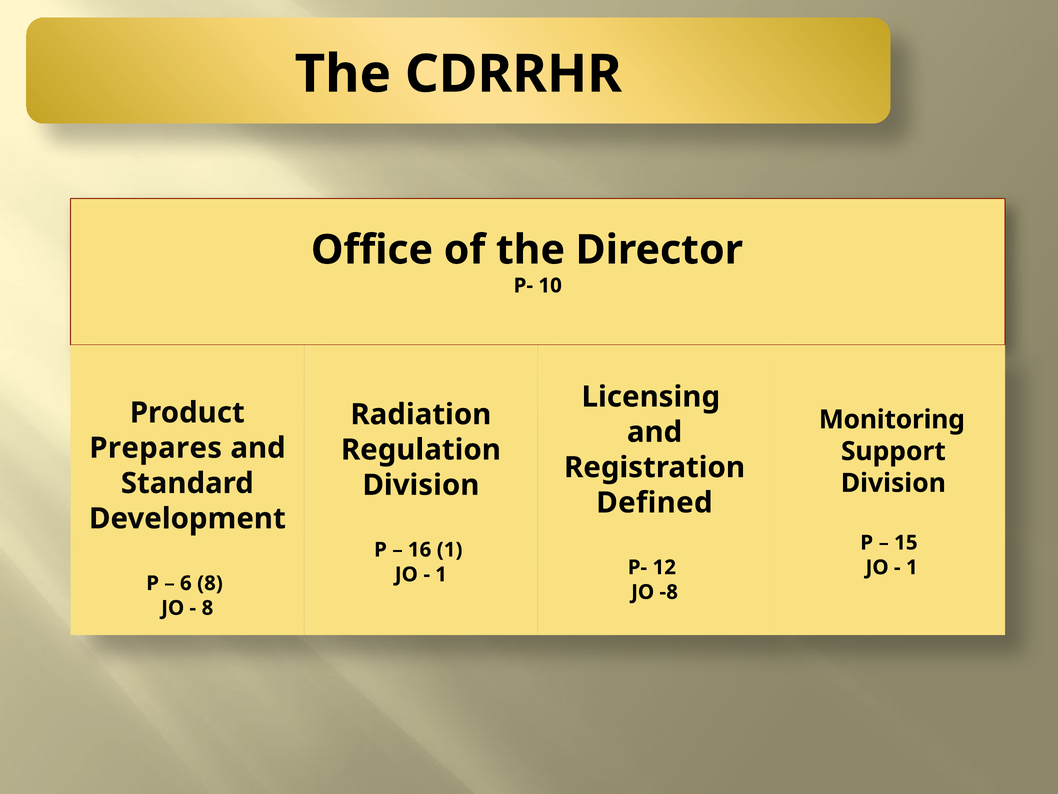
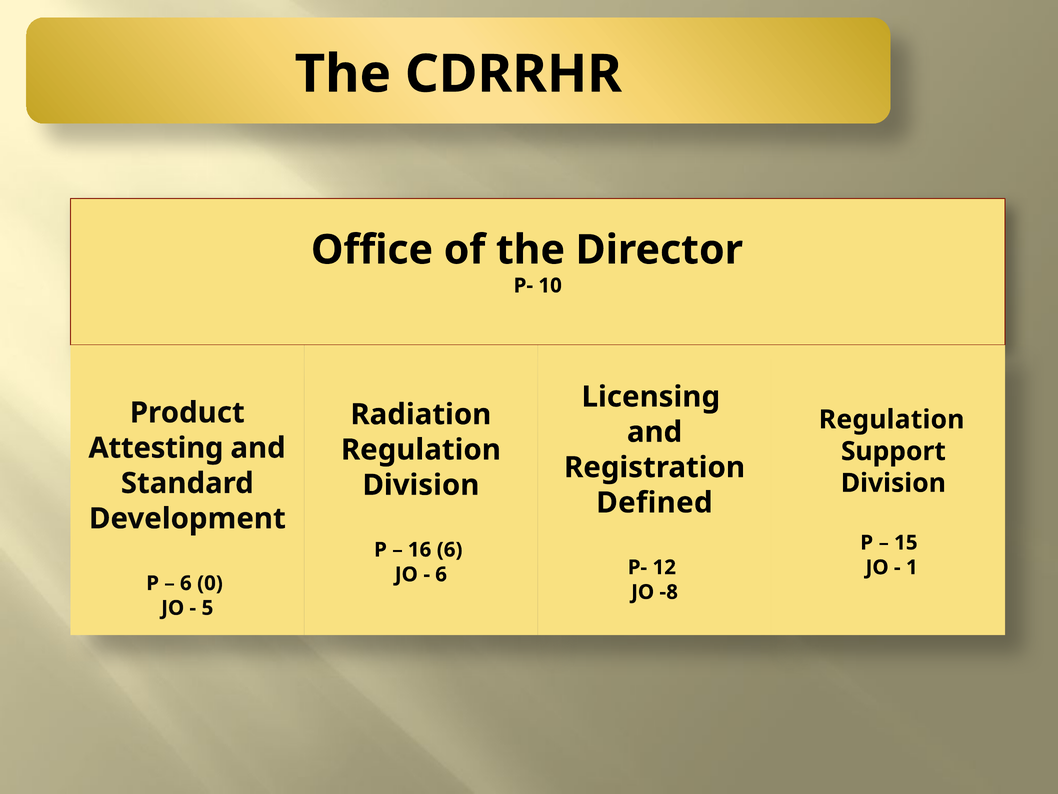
Monitoring at (892, 419): Monitoring -> Regulation
Prepares: Prepares -> Attesting
16 1: 1 -> 6
1 at (441, 574): 1 -> 6
6 8: 8 -> 0
8 at (207, 608): 8 -> 5
